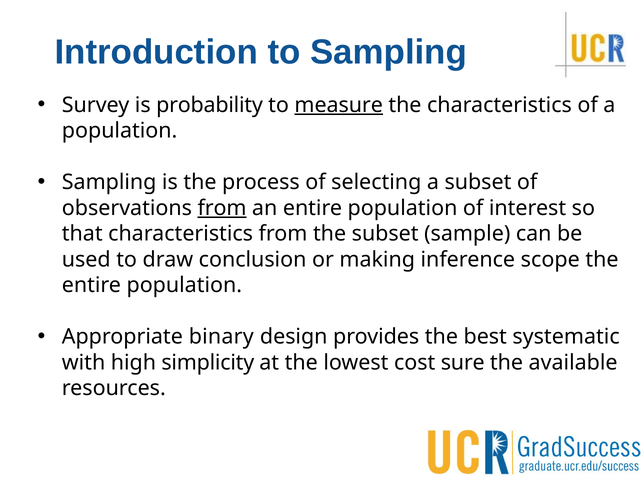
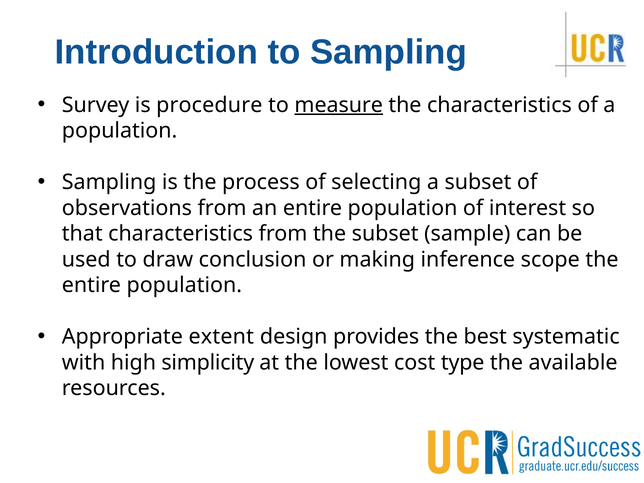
probability: probability -> procedure
from at (222, 208) underline: present -> none
binary: binary -> extent
sure: sure -> type
